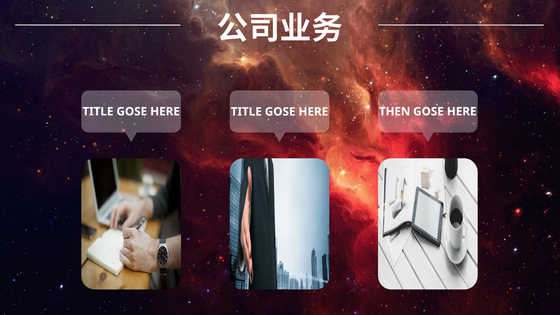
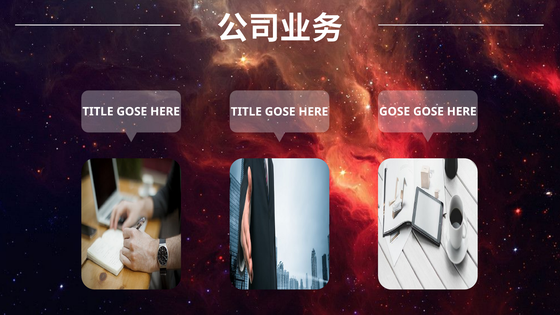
HERE THEN: THEN -> GOSE
